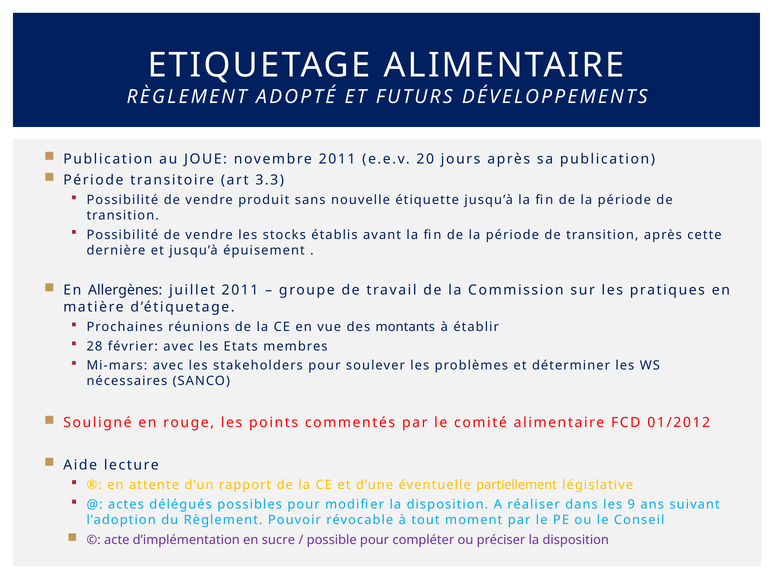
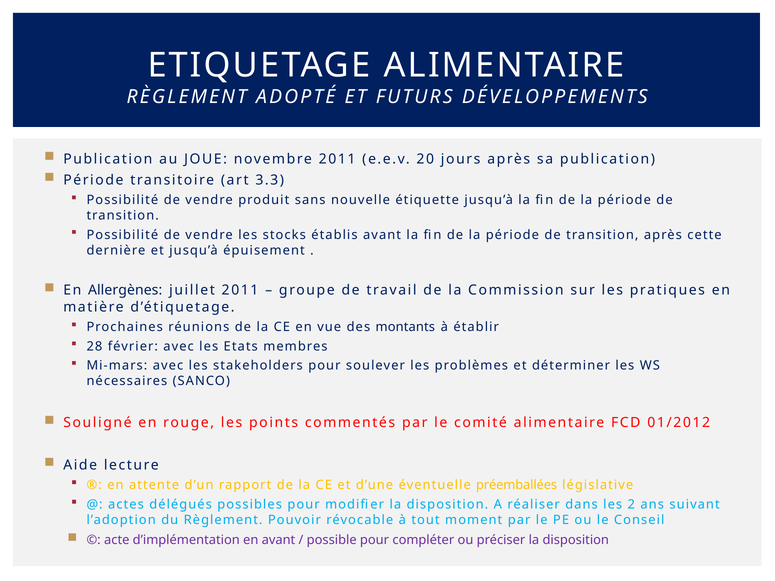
partiellement: partiellement -> préemballées
9: 9 -> 2
en sucre: sucre -> avant
